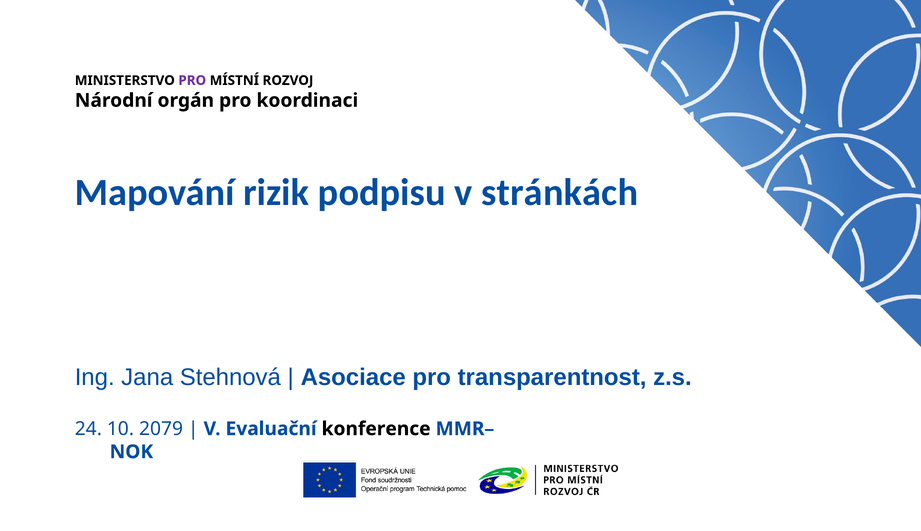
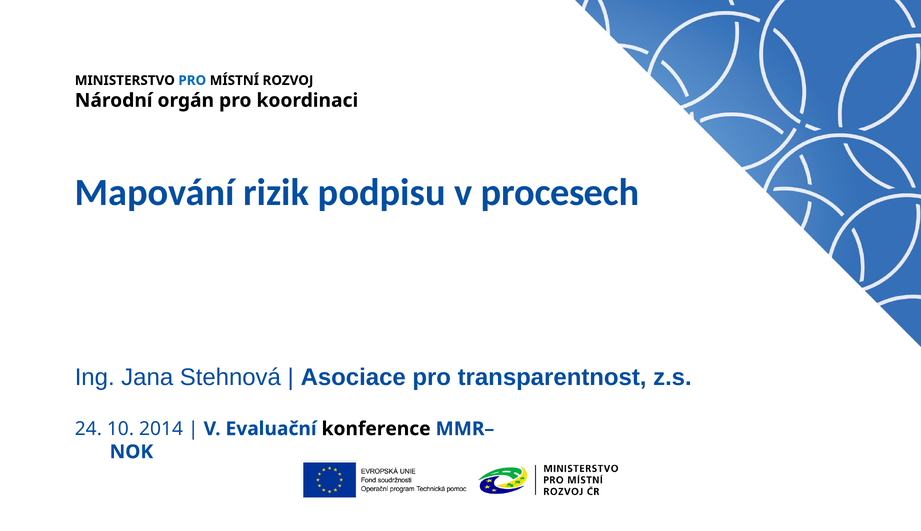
PRO at (192, 80) colour: purple -> blue
stránkách: stránkách -> procesech
2079: 2079 -> 2014
